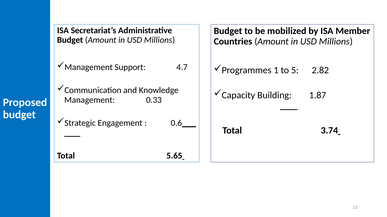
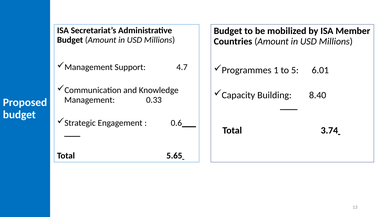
2.82: 2.82 -> 6.01
1.87: 1.87 -> 8.40
